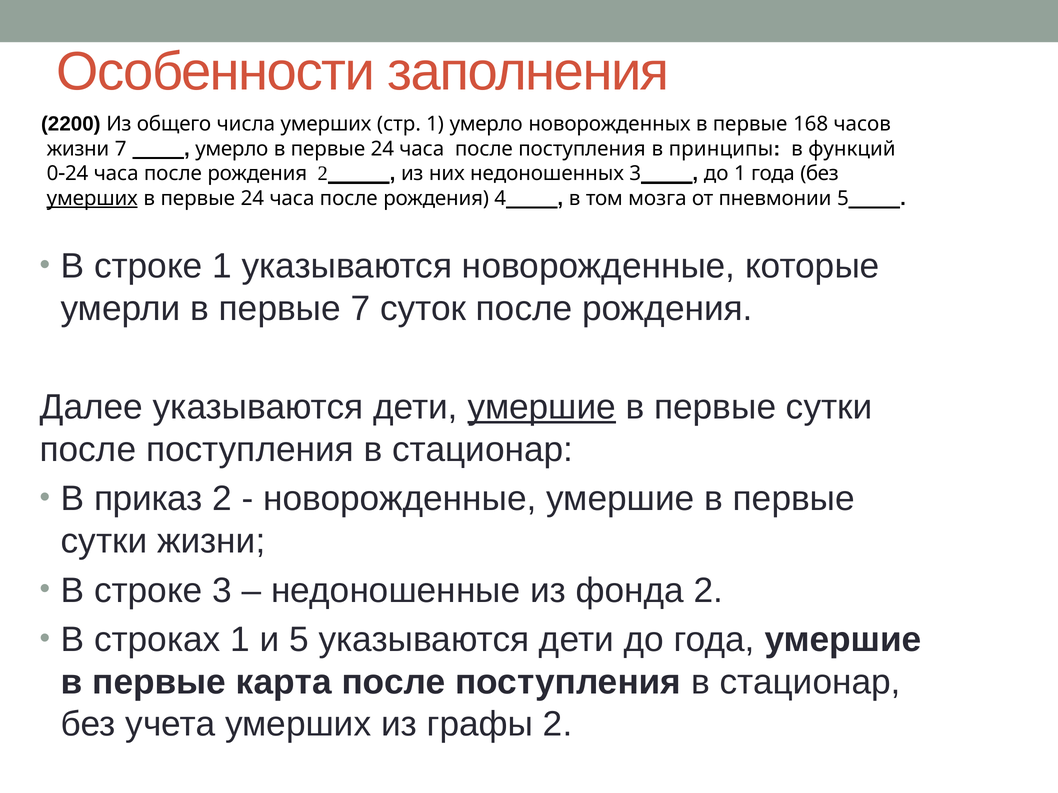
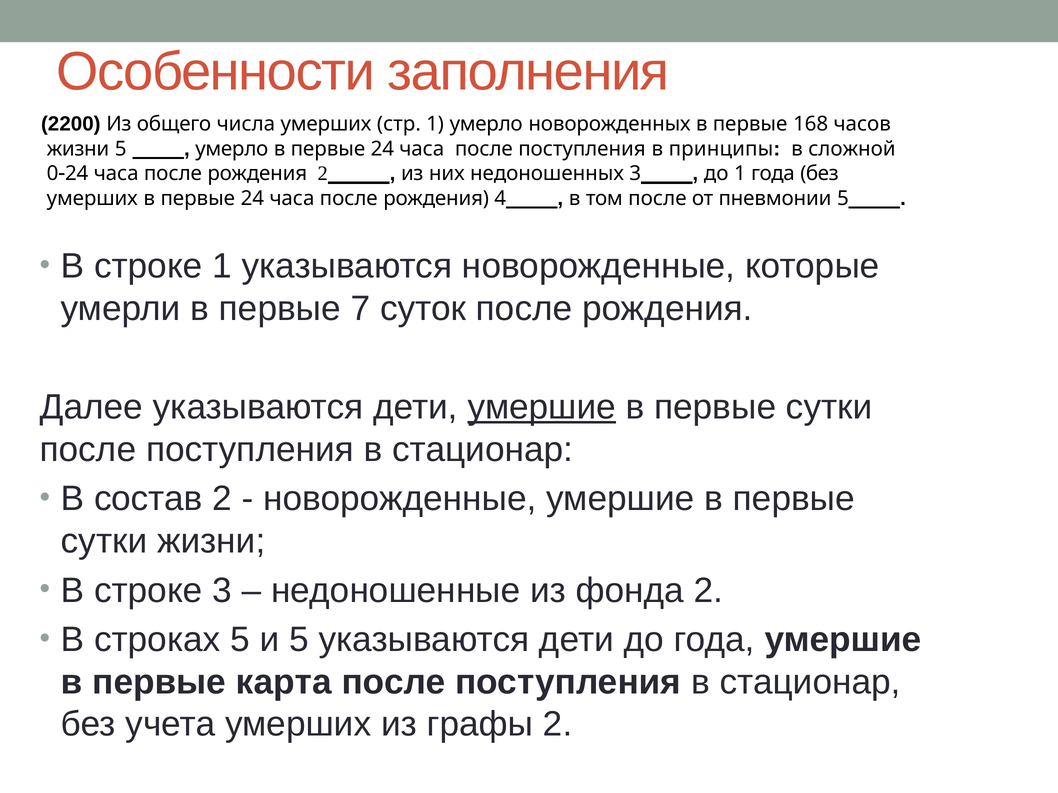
жизни 7: 7 -> 5
функций: функций -> сложной
умерших at (92, 198) underline: present -> none
том мозга: мозга -> после
приказ: приказ -> состав
строках 1: 1 -> 5
